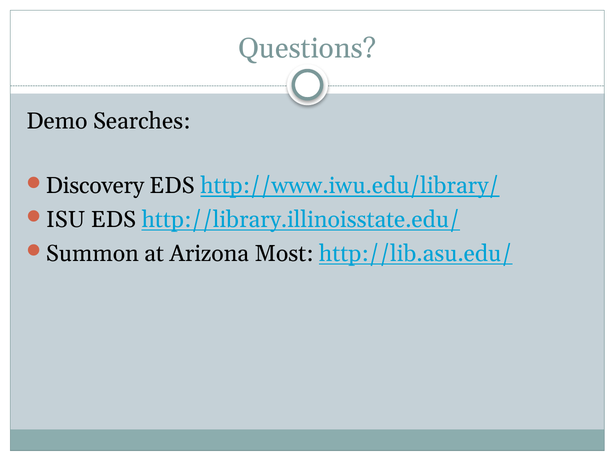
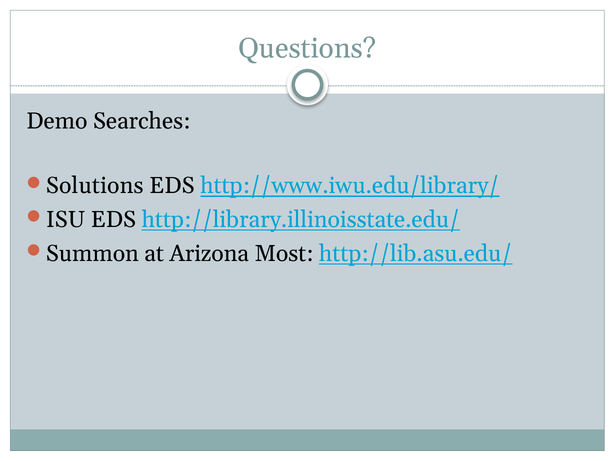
Discovery: Discovery -> Solutions
